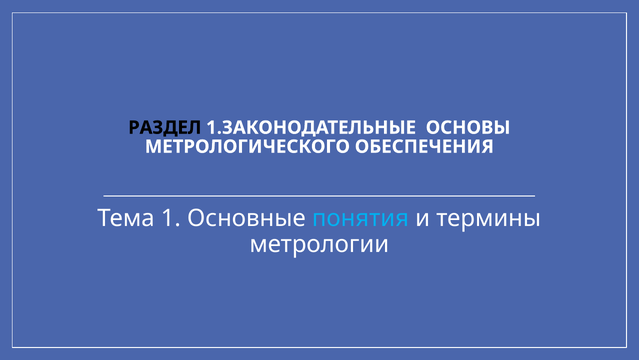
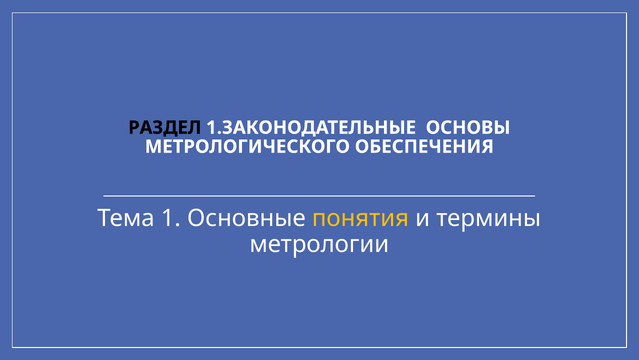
понятия colour: light blue -> yellow
